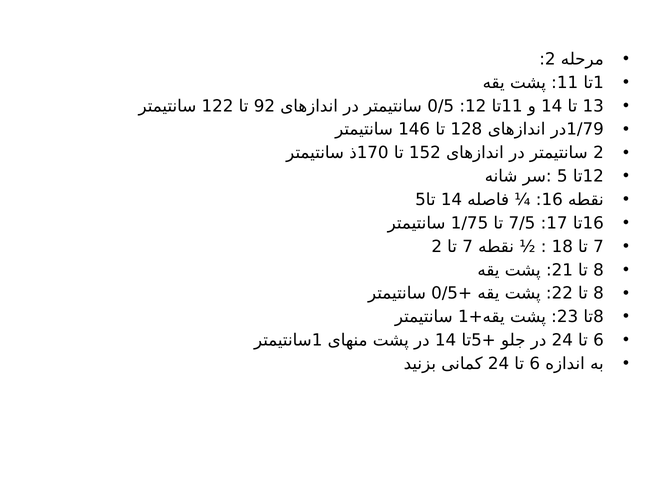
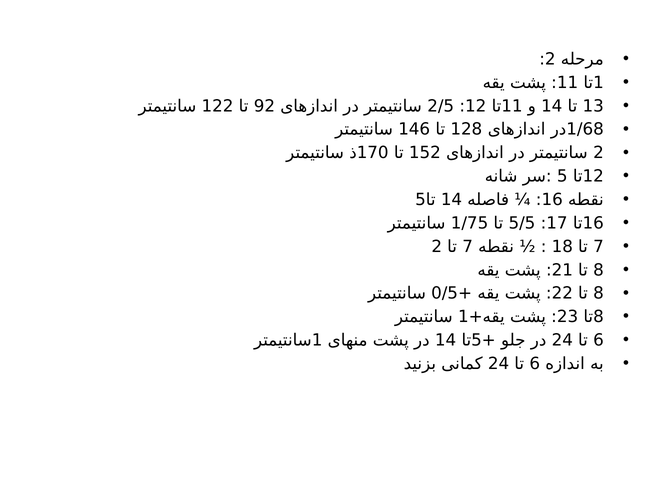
0/5 at (441, 106): 0/5 -> 2/5
1/79: 1/79 -> 1/68
7/5: 7/5 -> 5/5
